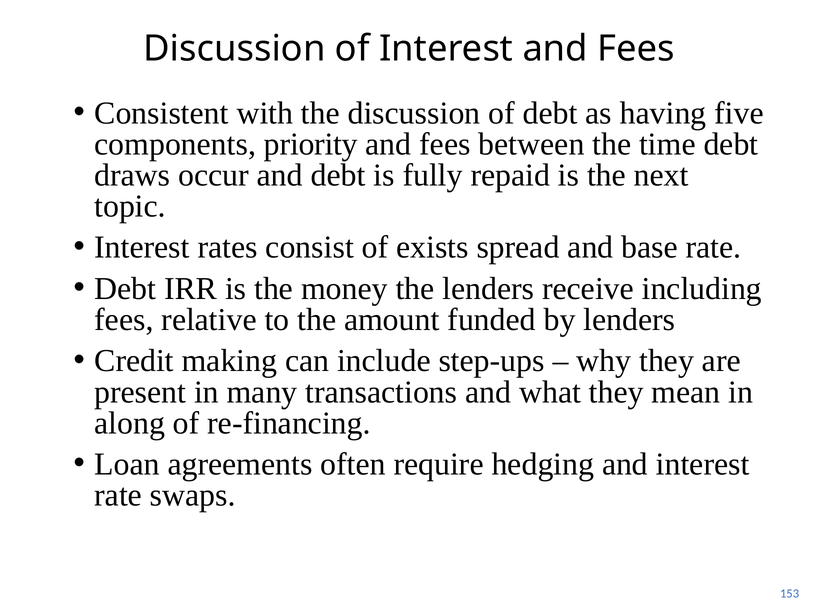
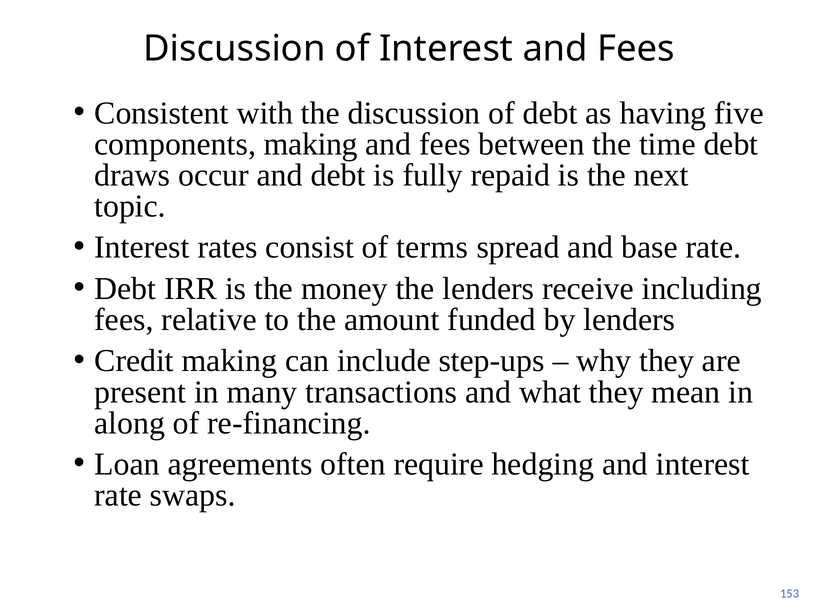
components priority: priority -> making
exists: exists -> terms
